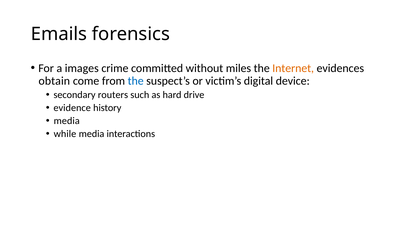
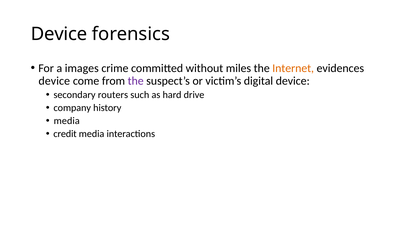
Emails at (59, 34): Emails -> Device
obtain at (54, 81): obtain -> device
the at (136, 81) colour: blue -> purple
evidence: evidence -> company
while: while -> credit
